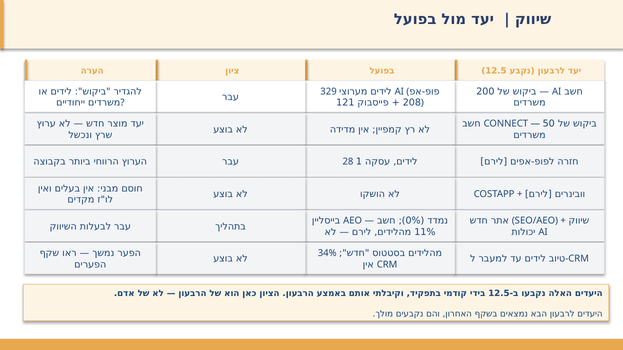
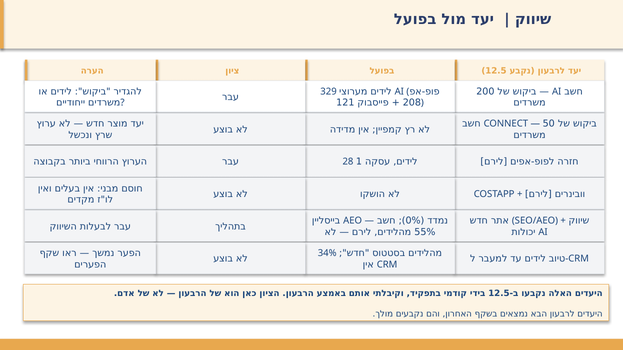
11%: 11% -> 55%
